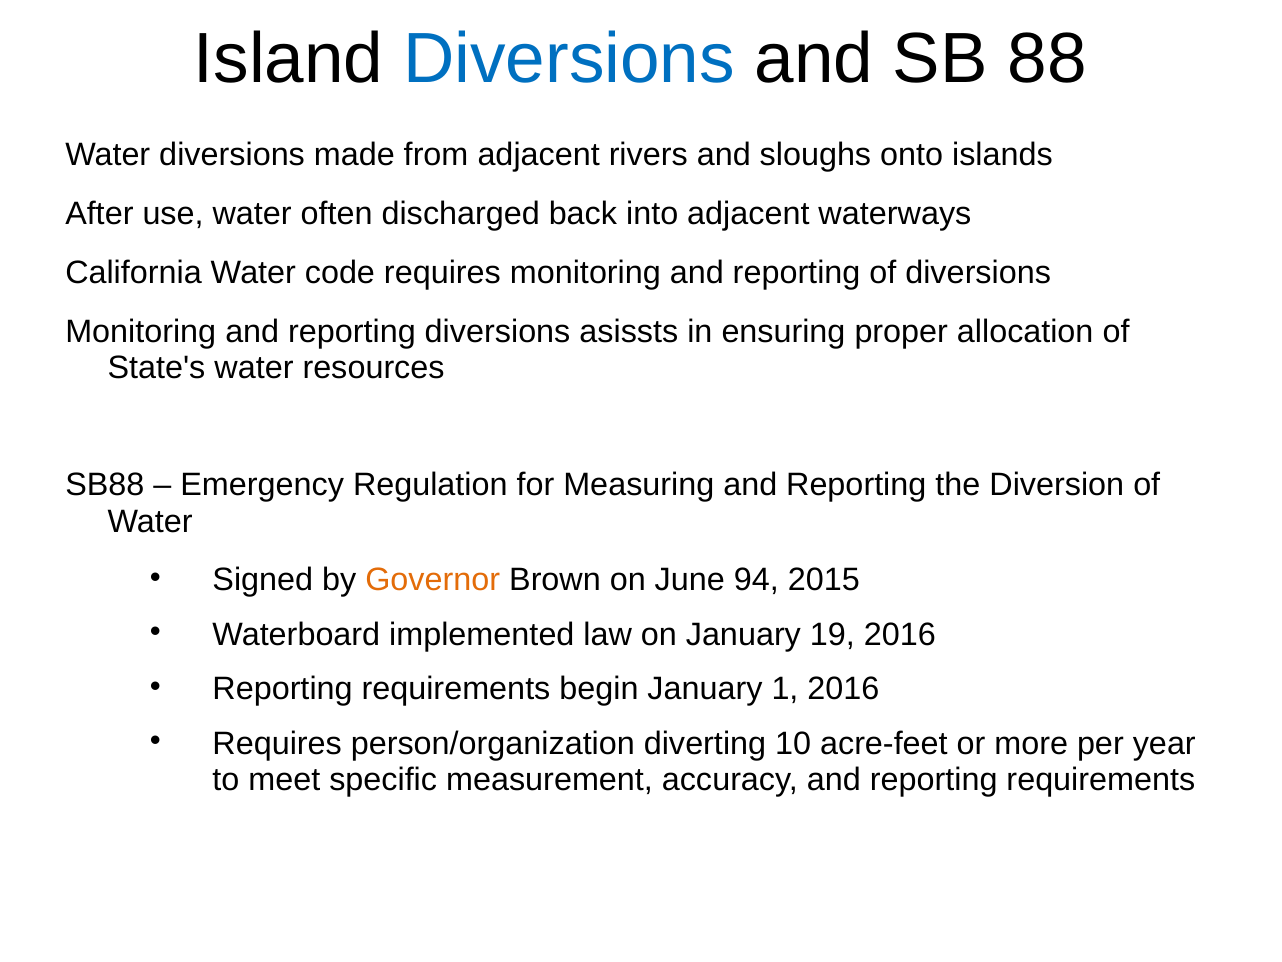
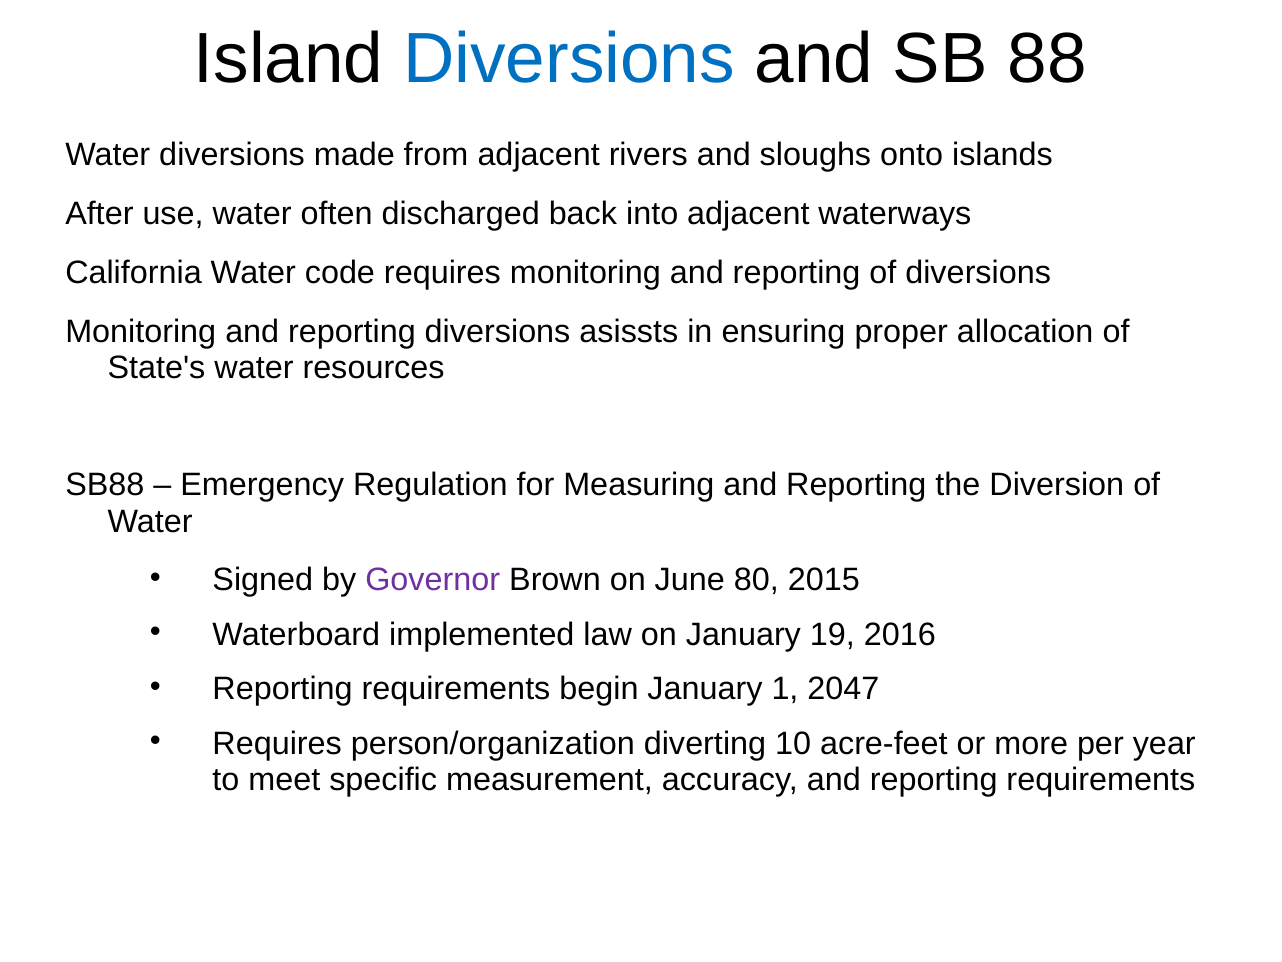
Governor colour: orange -> purple
94: 94 -> 80
1 2016: 2016 -> 2047
